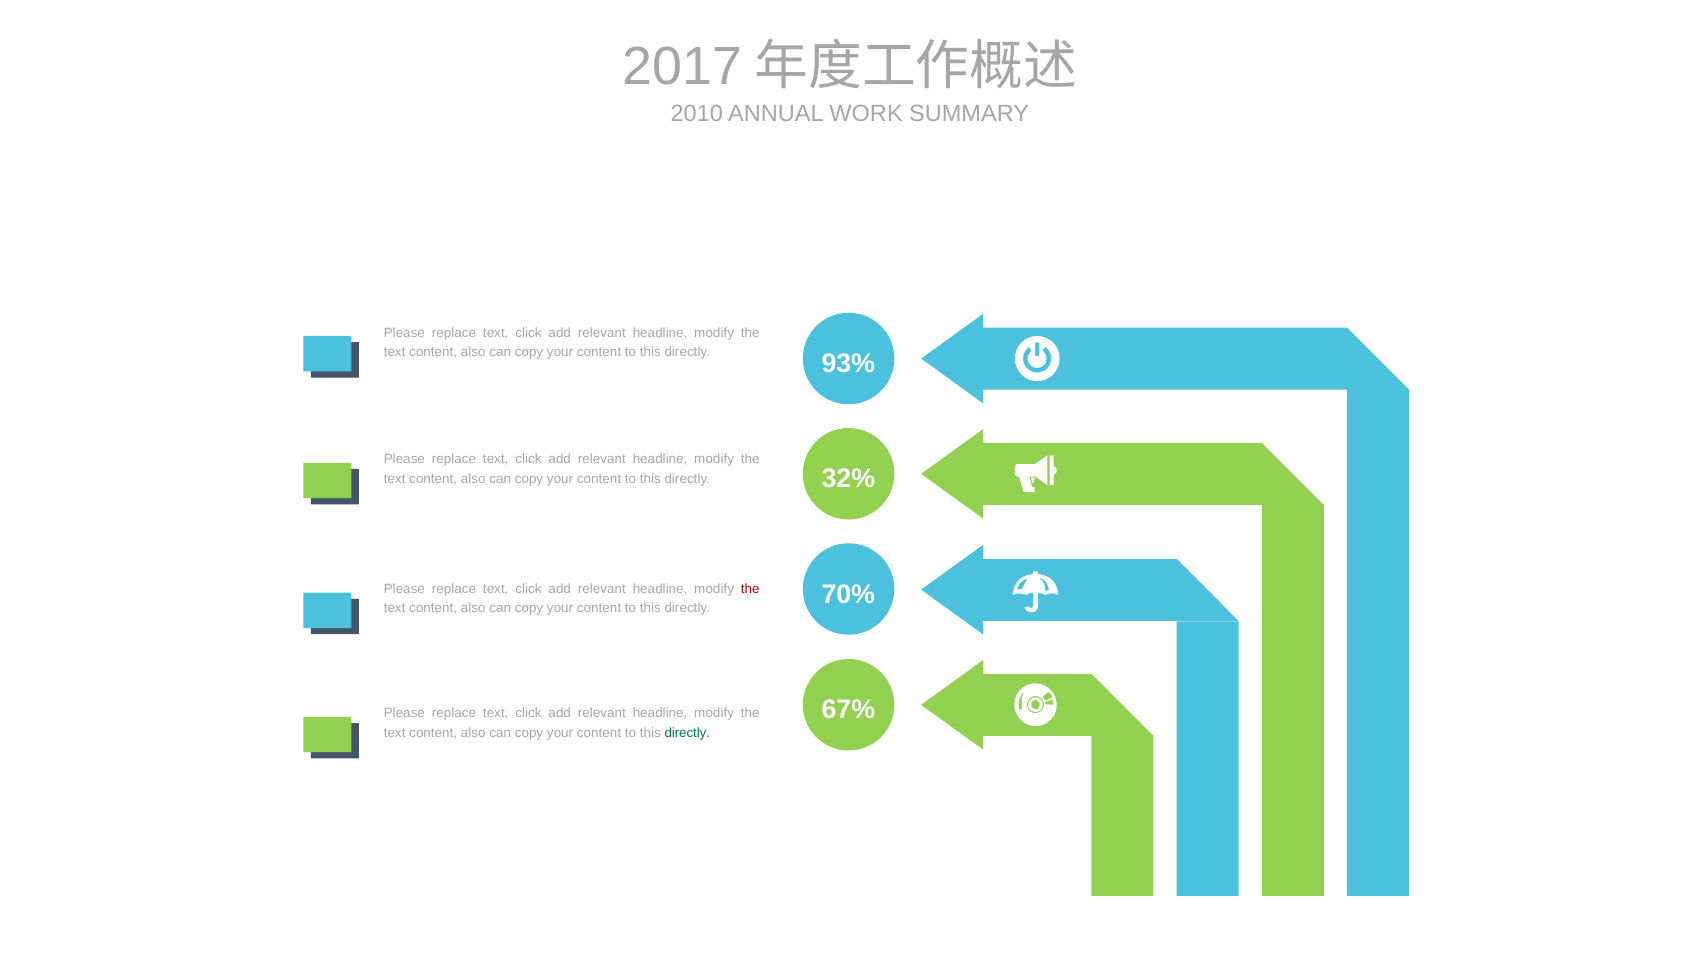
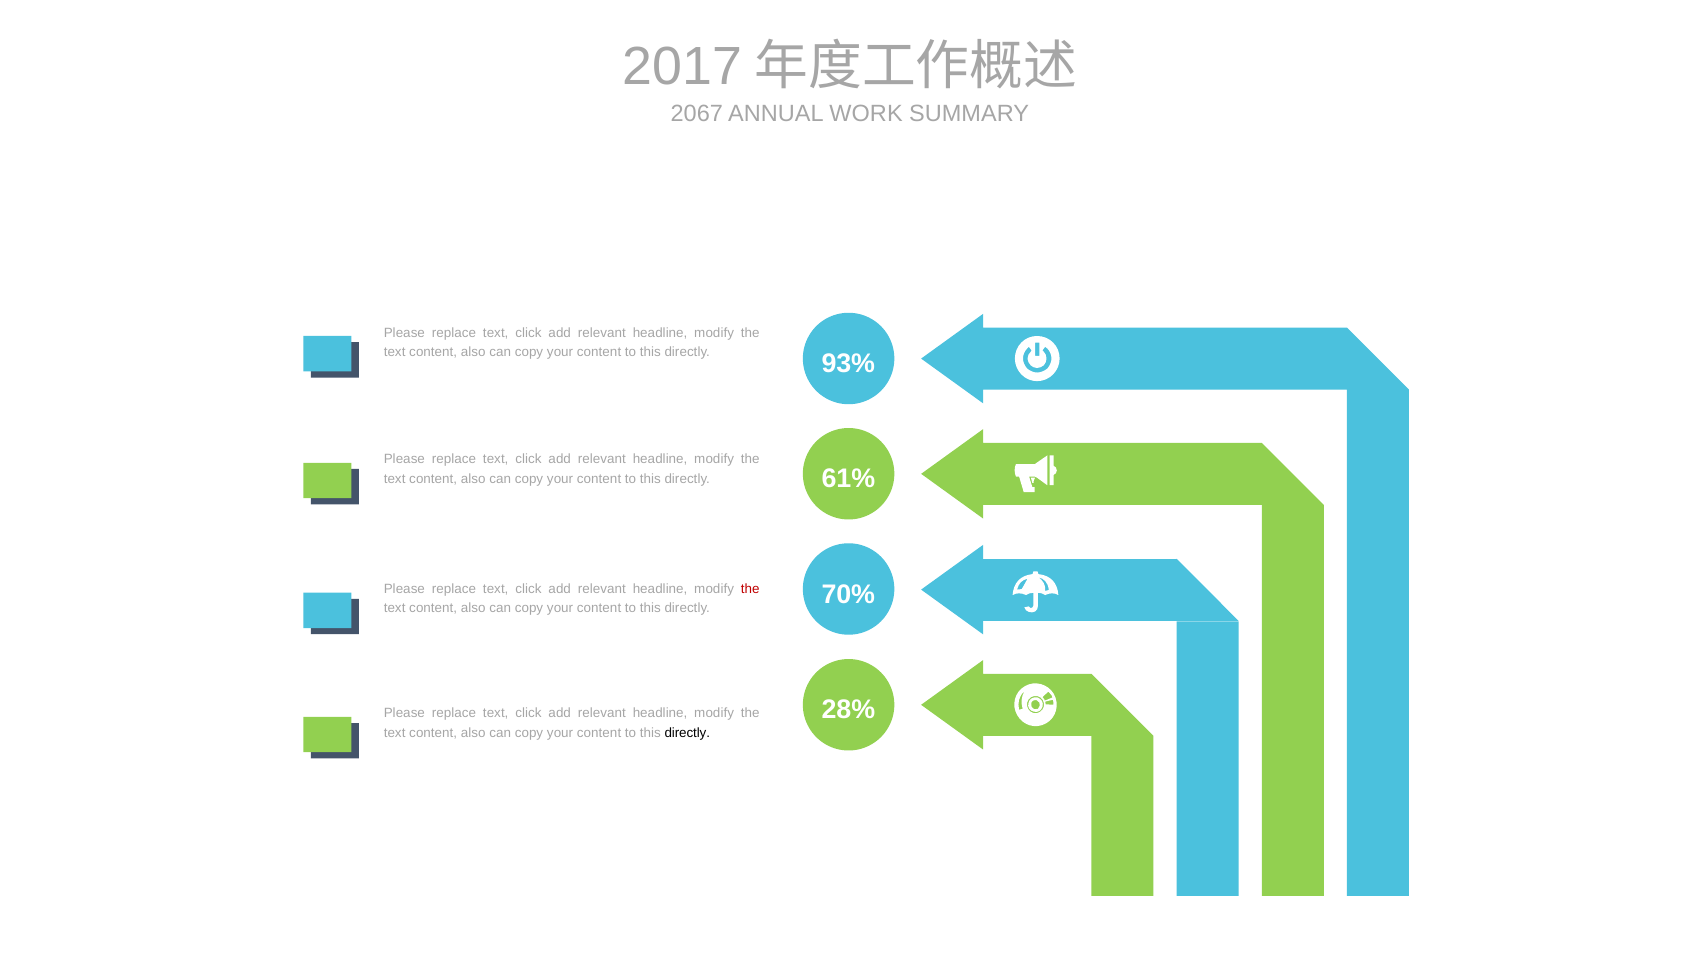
2010: 2010 -> 2067
32%: 32% -> 61%
67%: 67% -> 28%
directly at (687, 733) colour: green -> black
